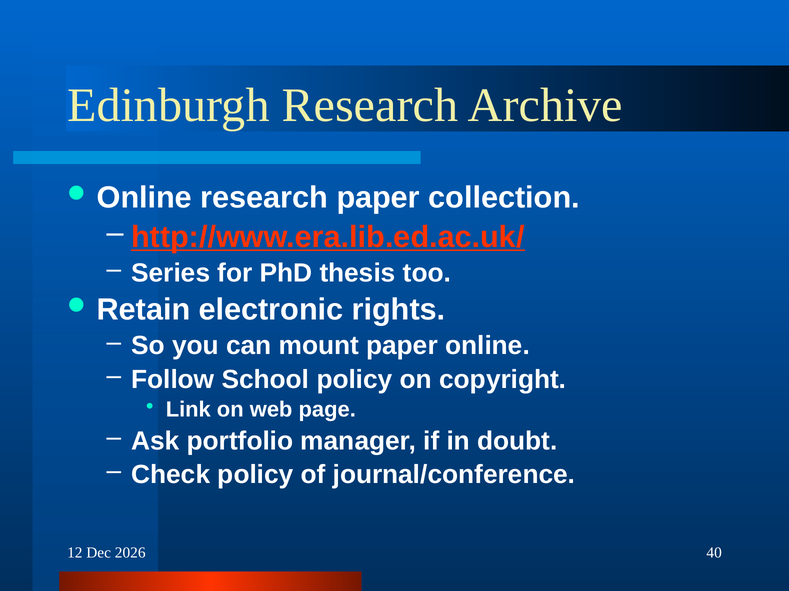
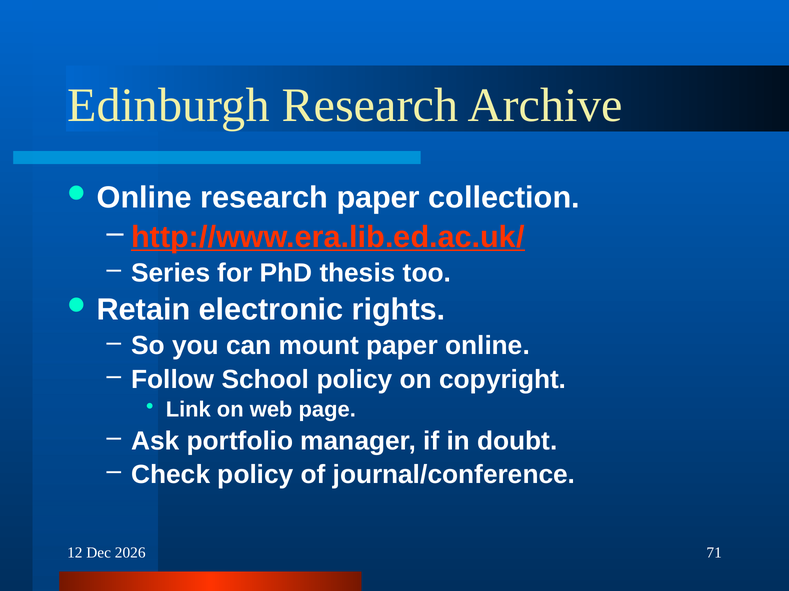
40: 40 -> 71
